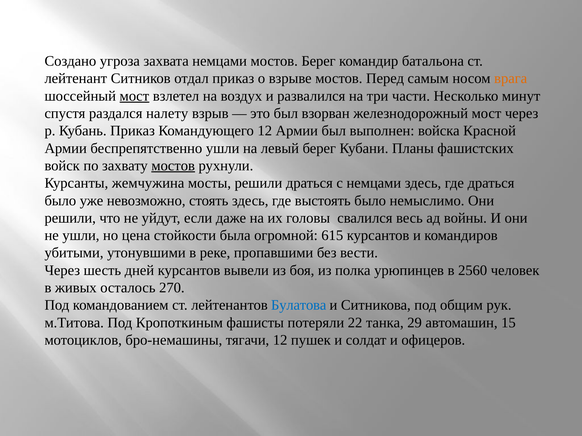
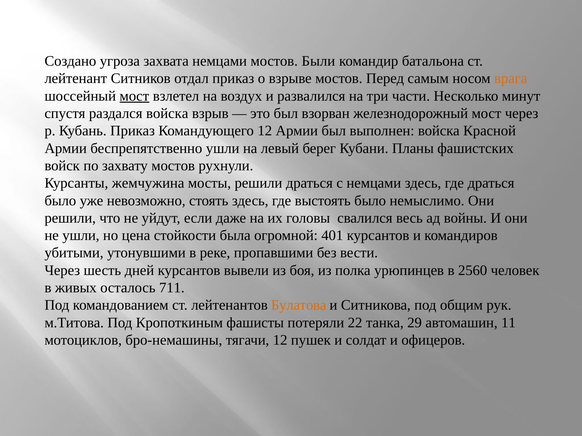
мостов Берег: Берег -> Были
раздался налету: налету -> войска
мостов at (173, 166) underline: present -> none
615: 615 -> 401
270: 270 -> 711
Булатова colour: blue -> orange
15: 15 -> 11
